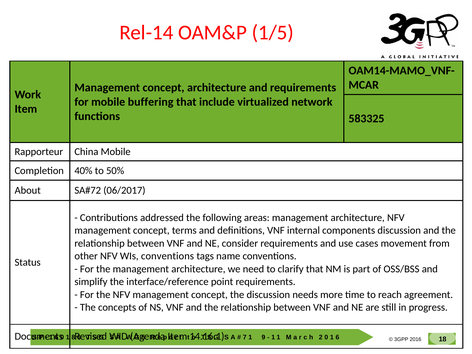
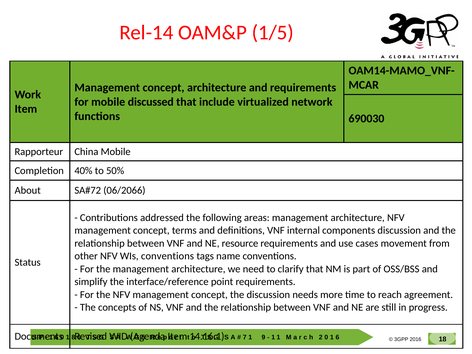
buffering: buffering -> discussed
583325: 583325 -> 690030
06/2017: 06/2017 -> 06/2066
consider: consider -> resource
